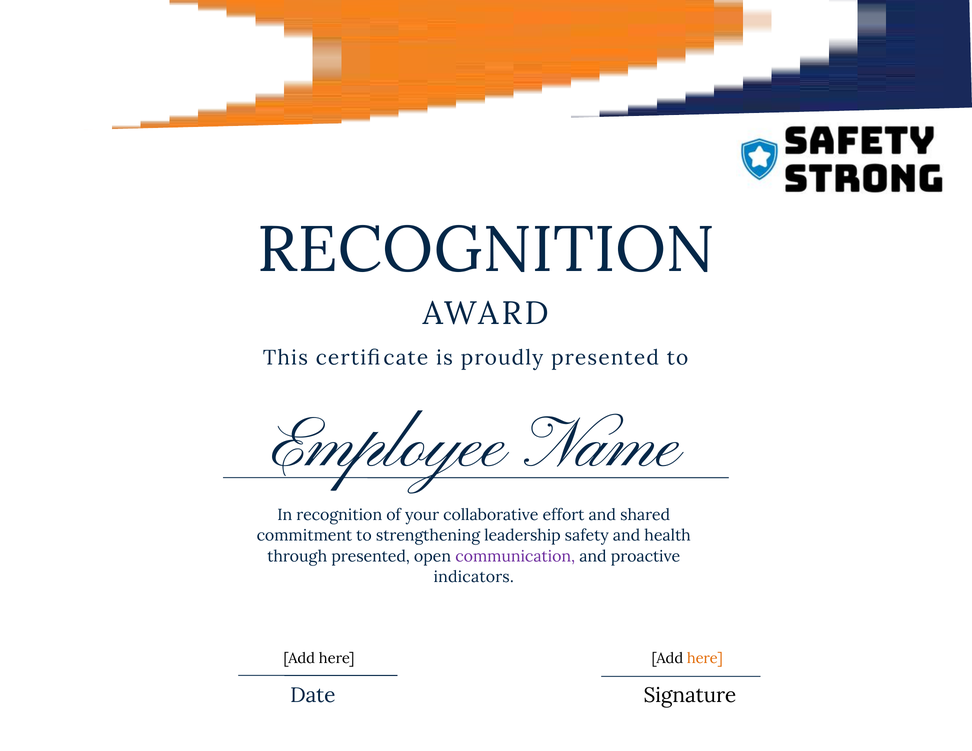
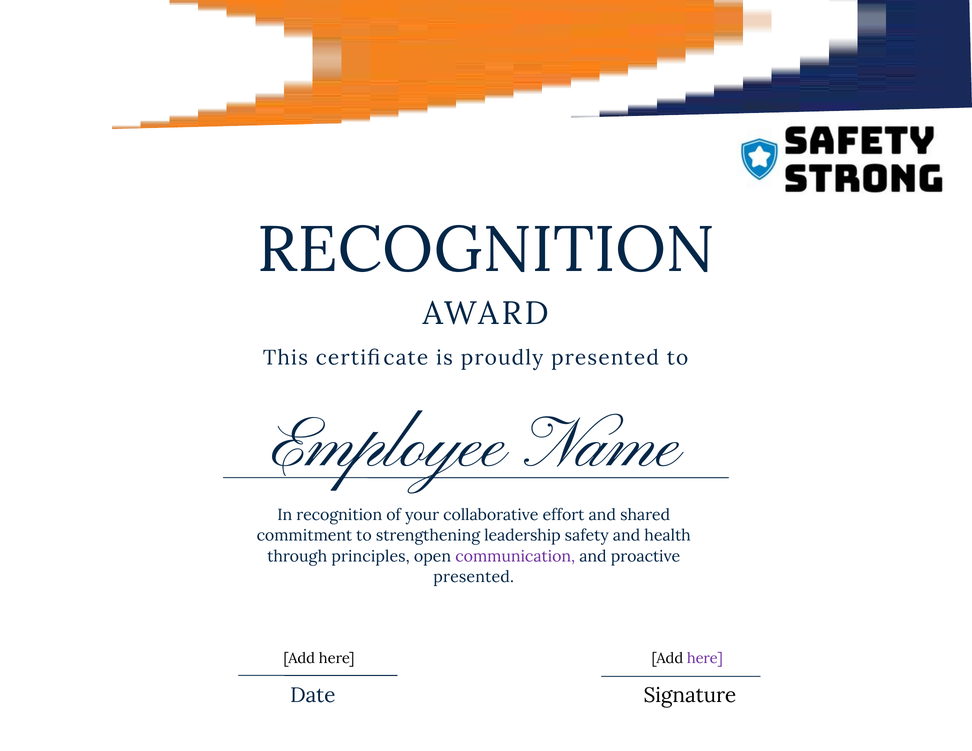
through presented: presented -> principles
indicators at (474, 577): indicators -> presented
here at (705, 658) colour: orange -> purple
